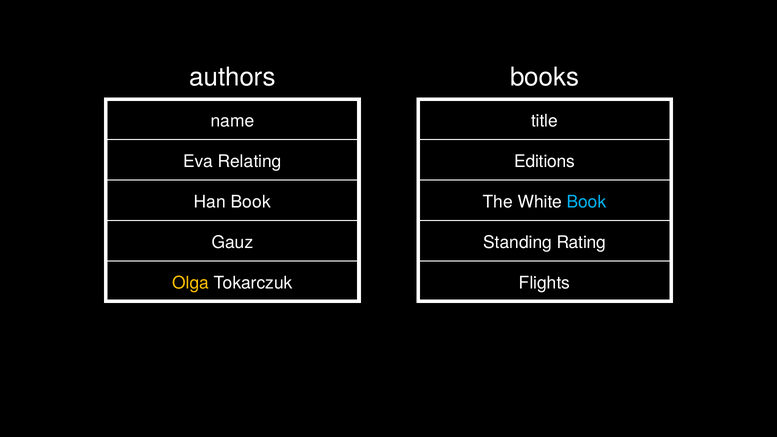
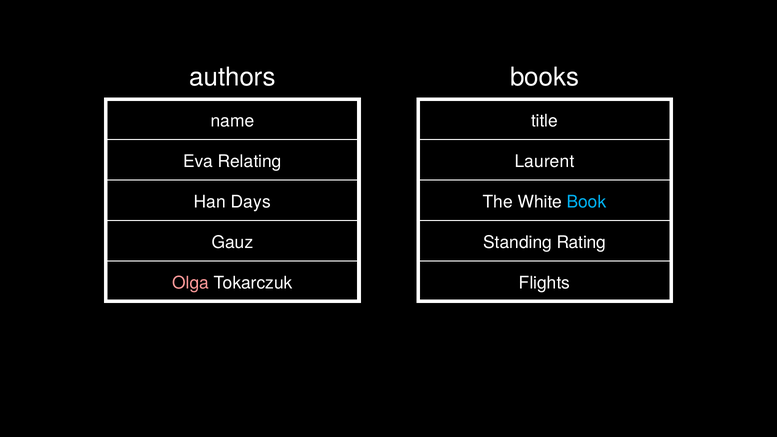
Editions: Editions -> Laurent
Han Book: Book -> Days
Olga colour: yellow -> pink
